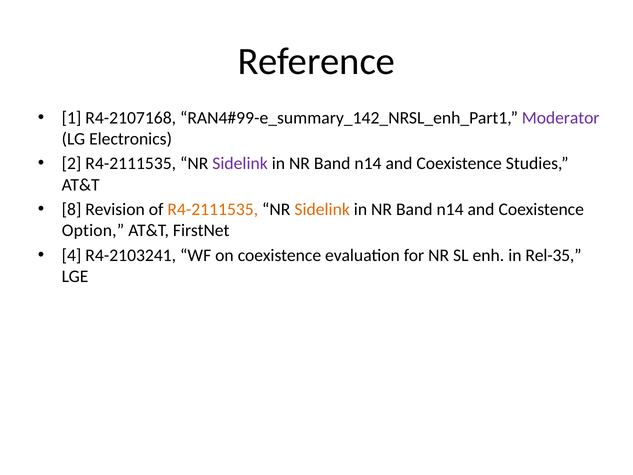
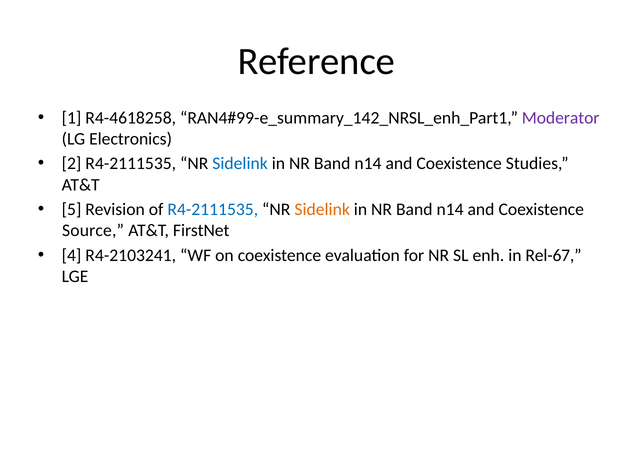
R4-2107168: R4-2107168 -> R4-4618258
Sidelink at (240, 164) colour: purple -> blue
8: 8 -> 5
R4-2111535 at (213, 209) colour: orange -> blue
Option: Option -> Source
Rel-35: Rel-35 -> Rel-67
